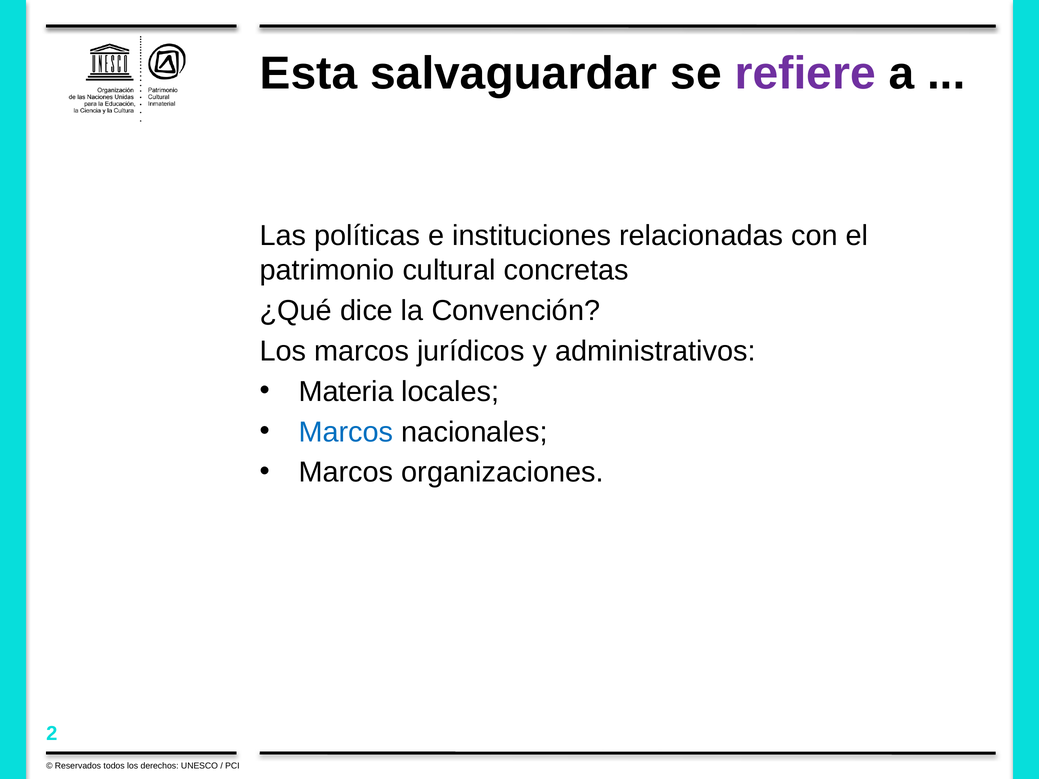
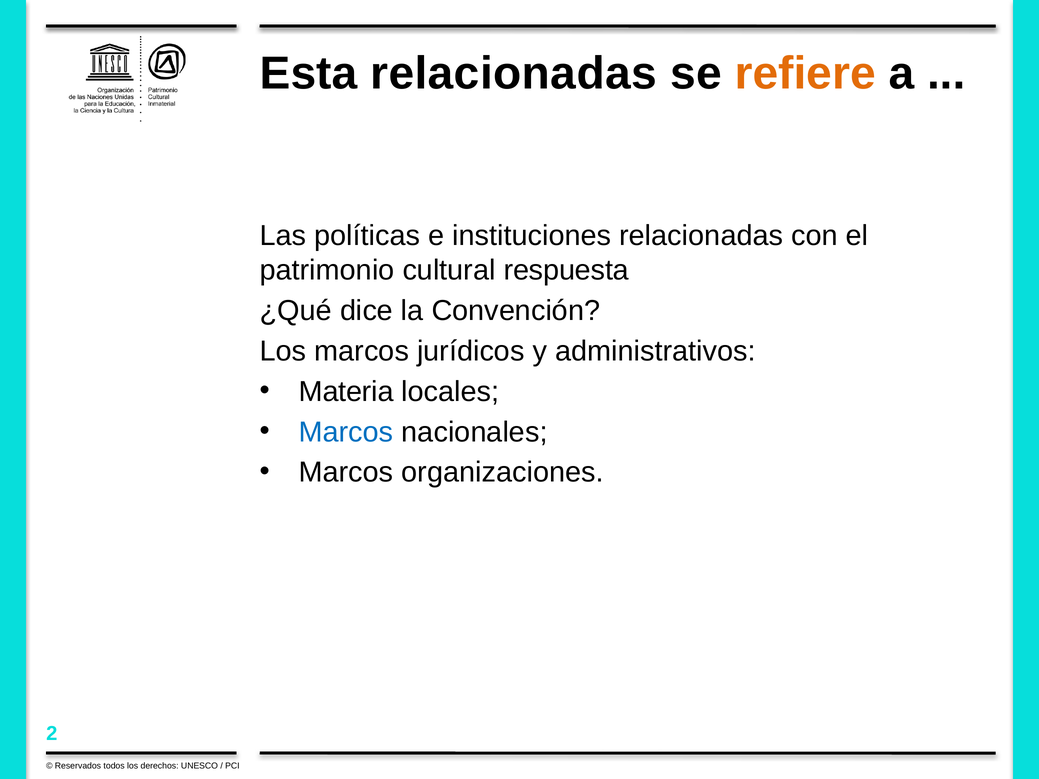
Esta salvaguardar: salvaguardar -> relacionadas
refiere colour: purple -> orange
concretas: concretas -> respuesta
